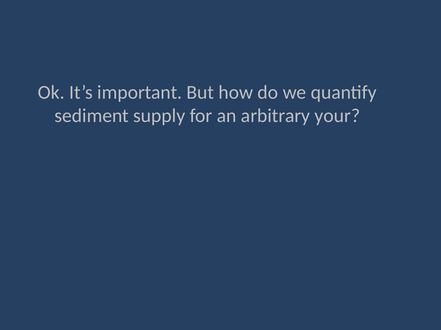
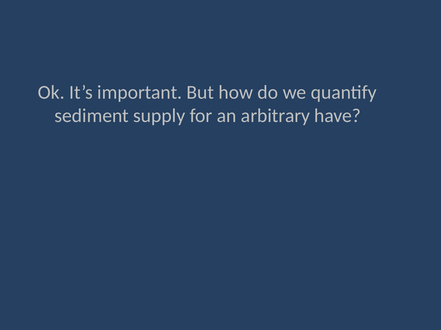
your: your -> have
